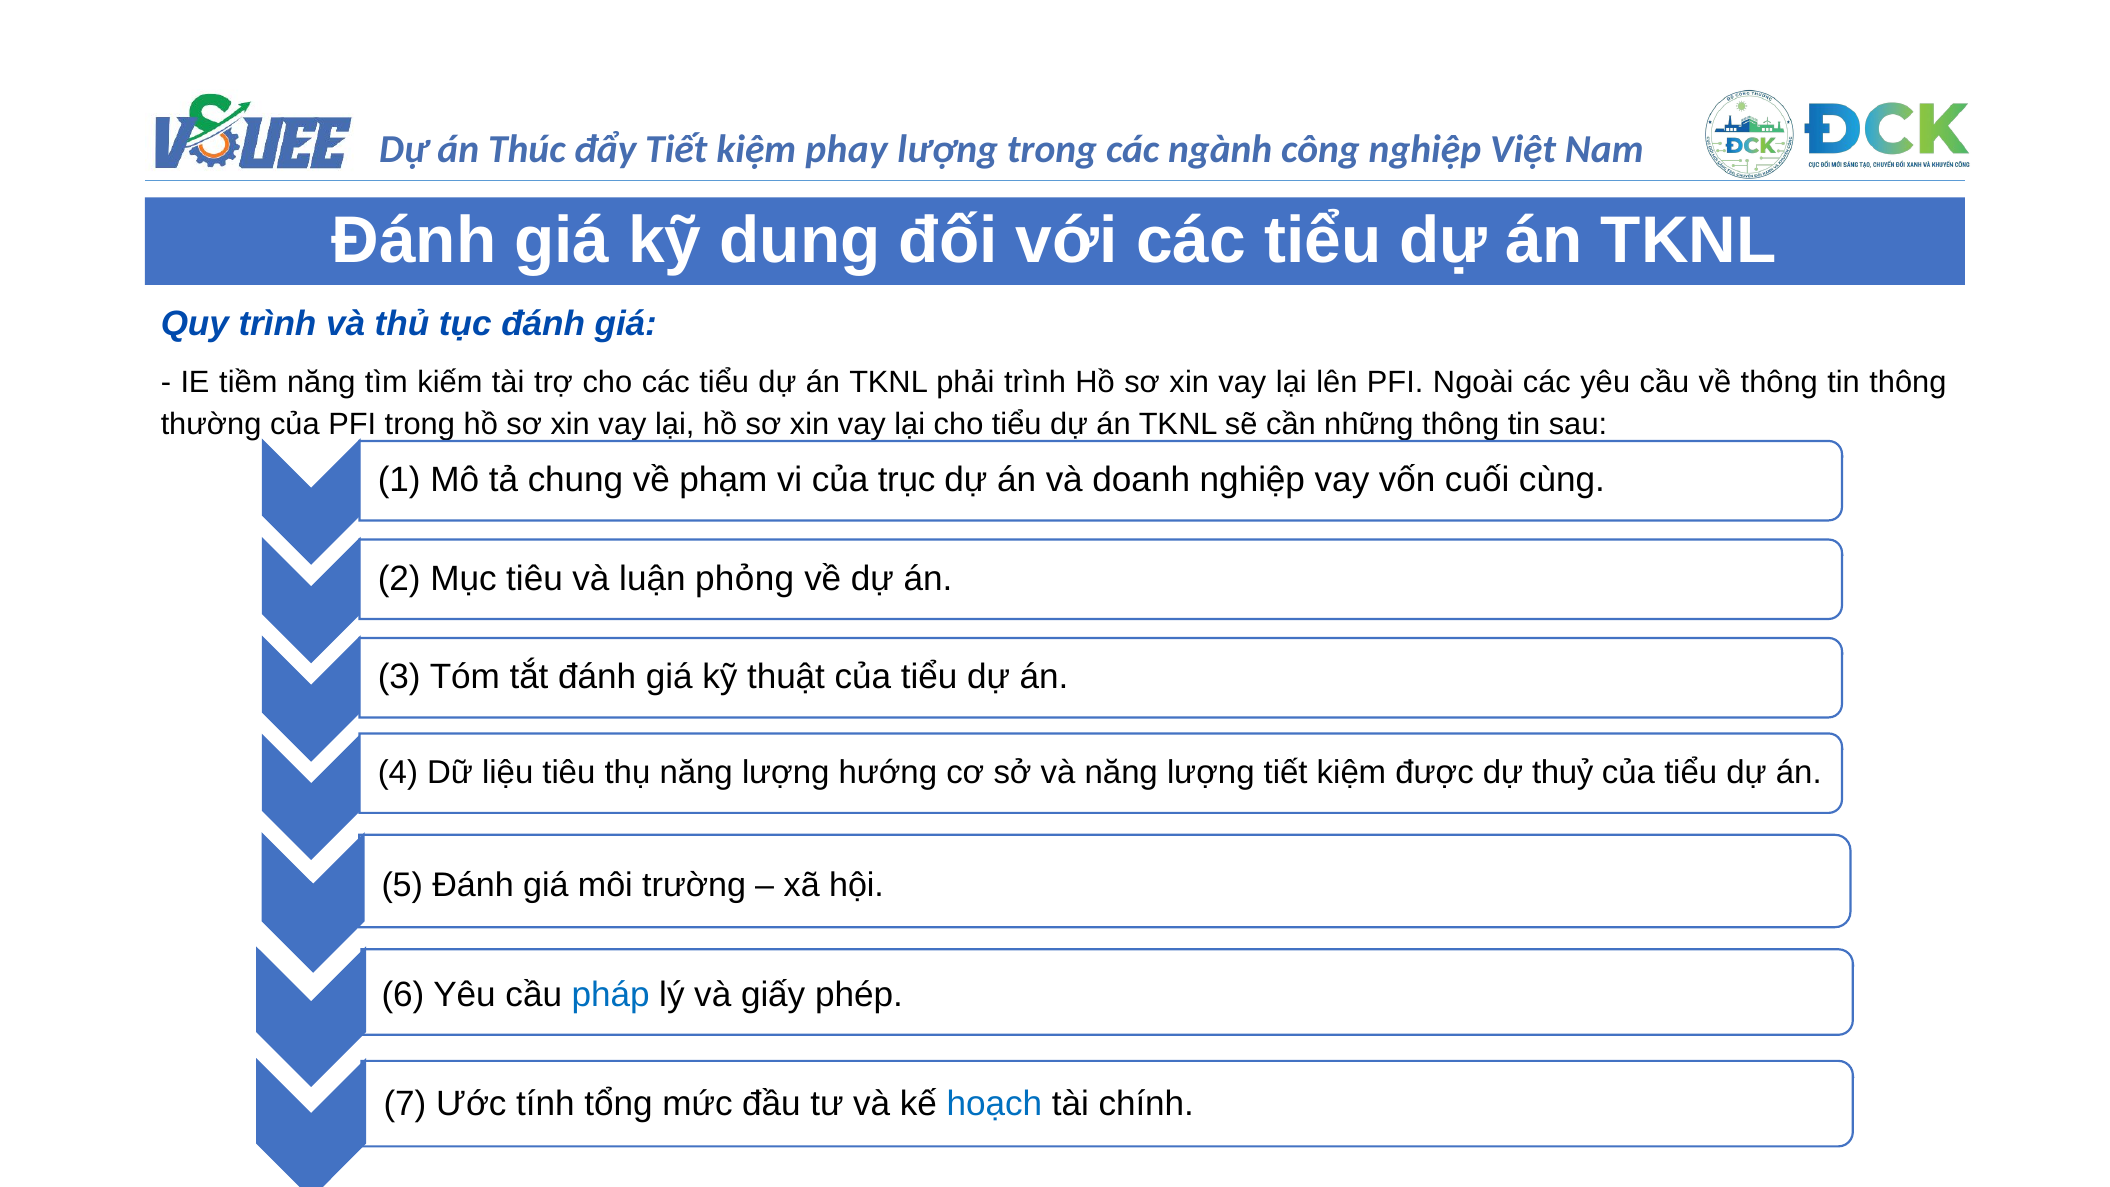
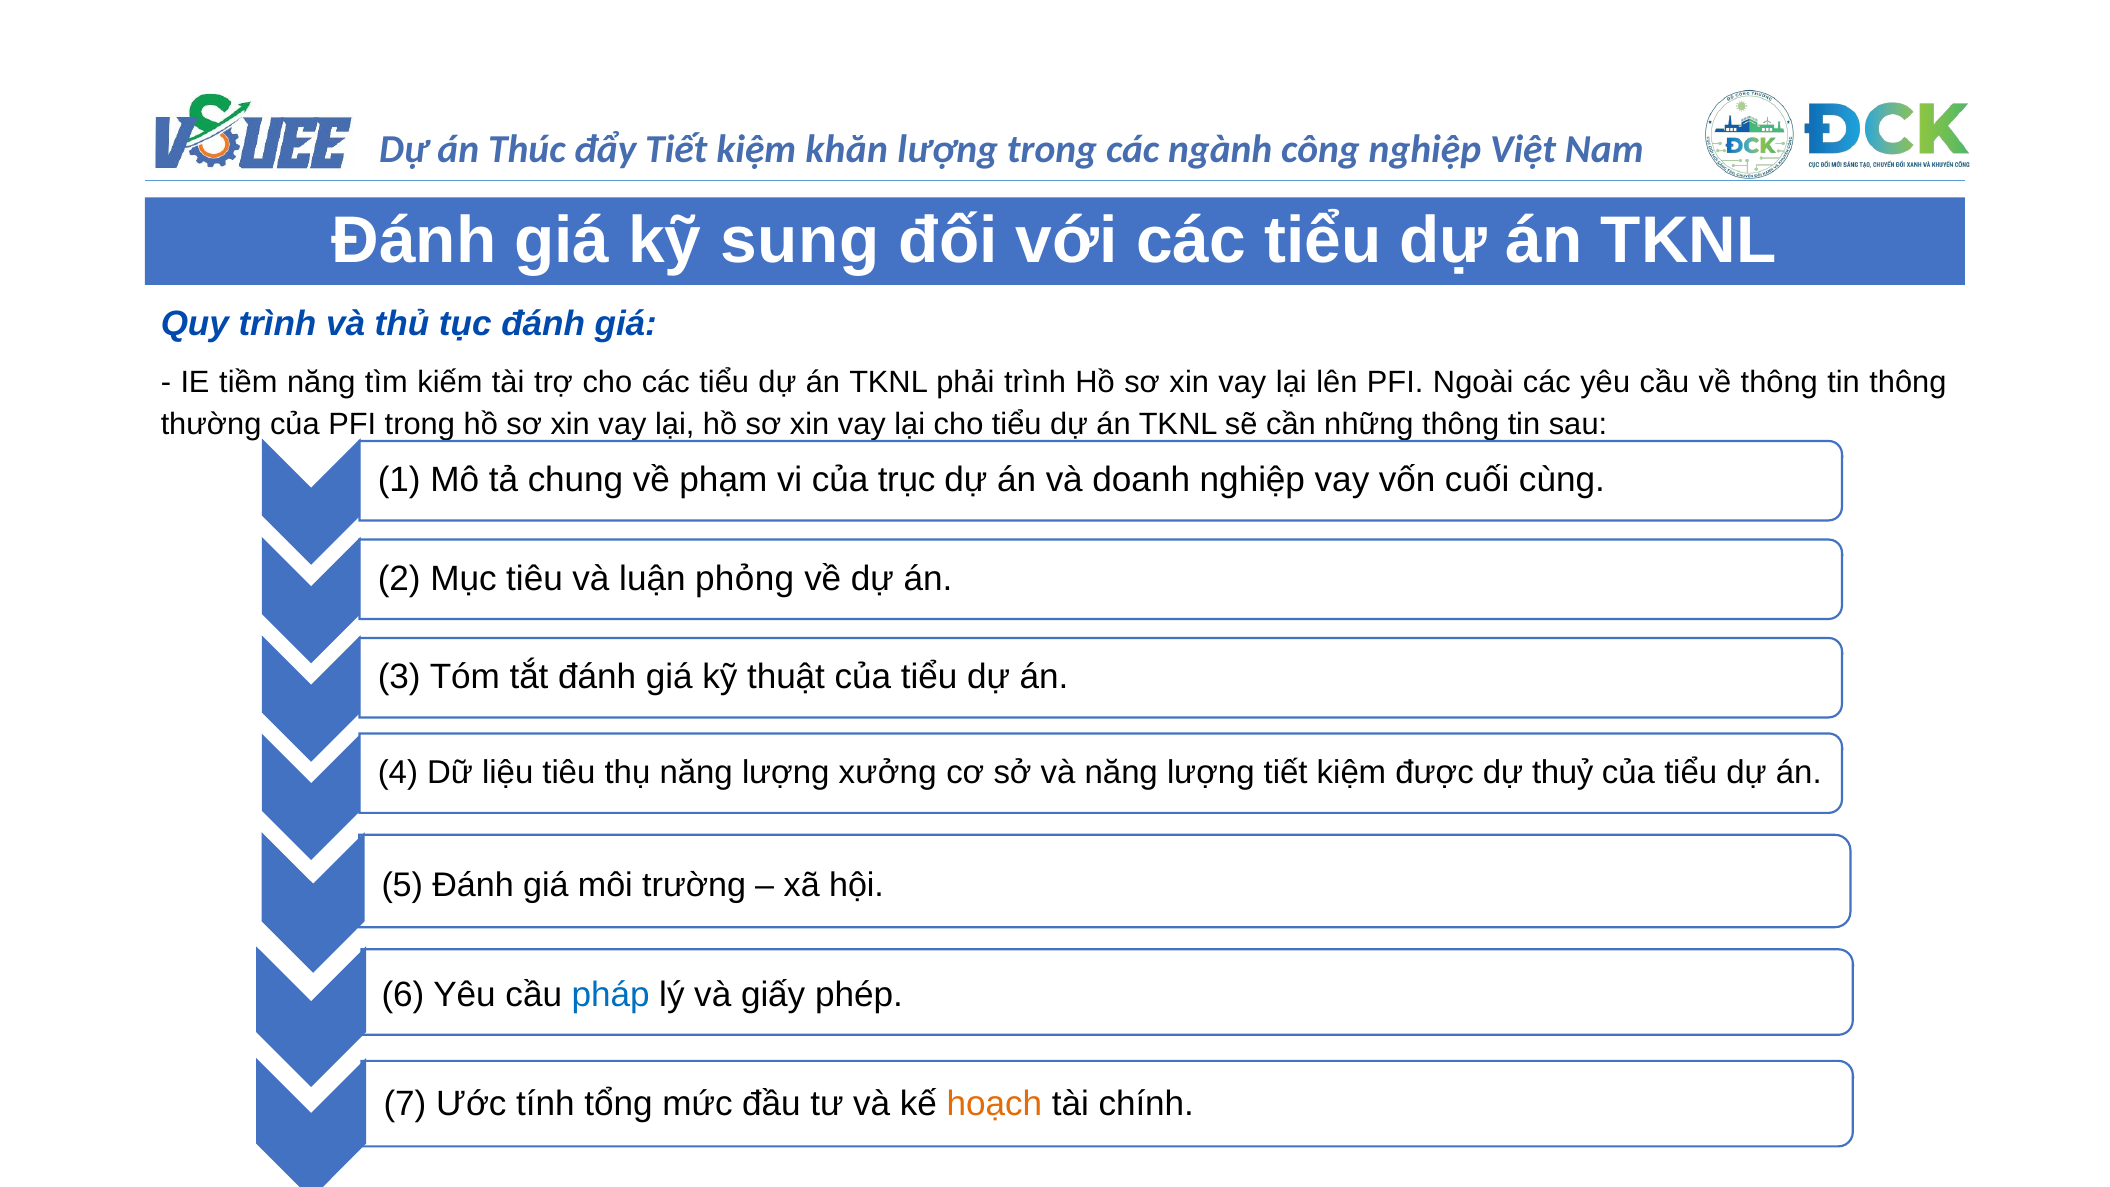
phay: phay -> khăn
dung: dung -> sung
hướng: hướng -> xưởng
hoạch colour: blue -> orange
